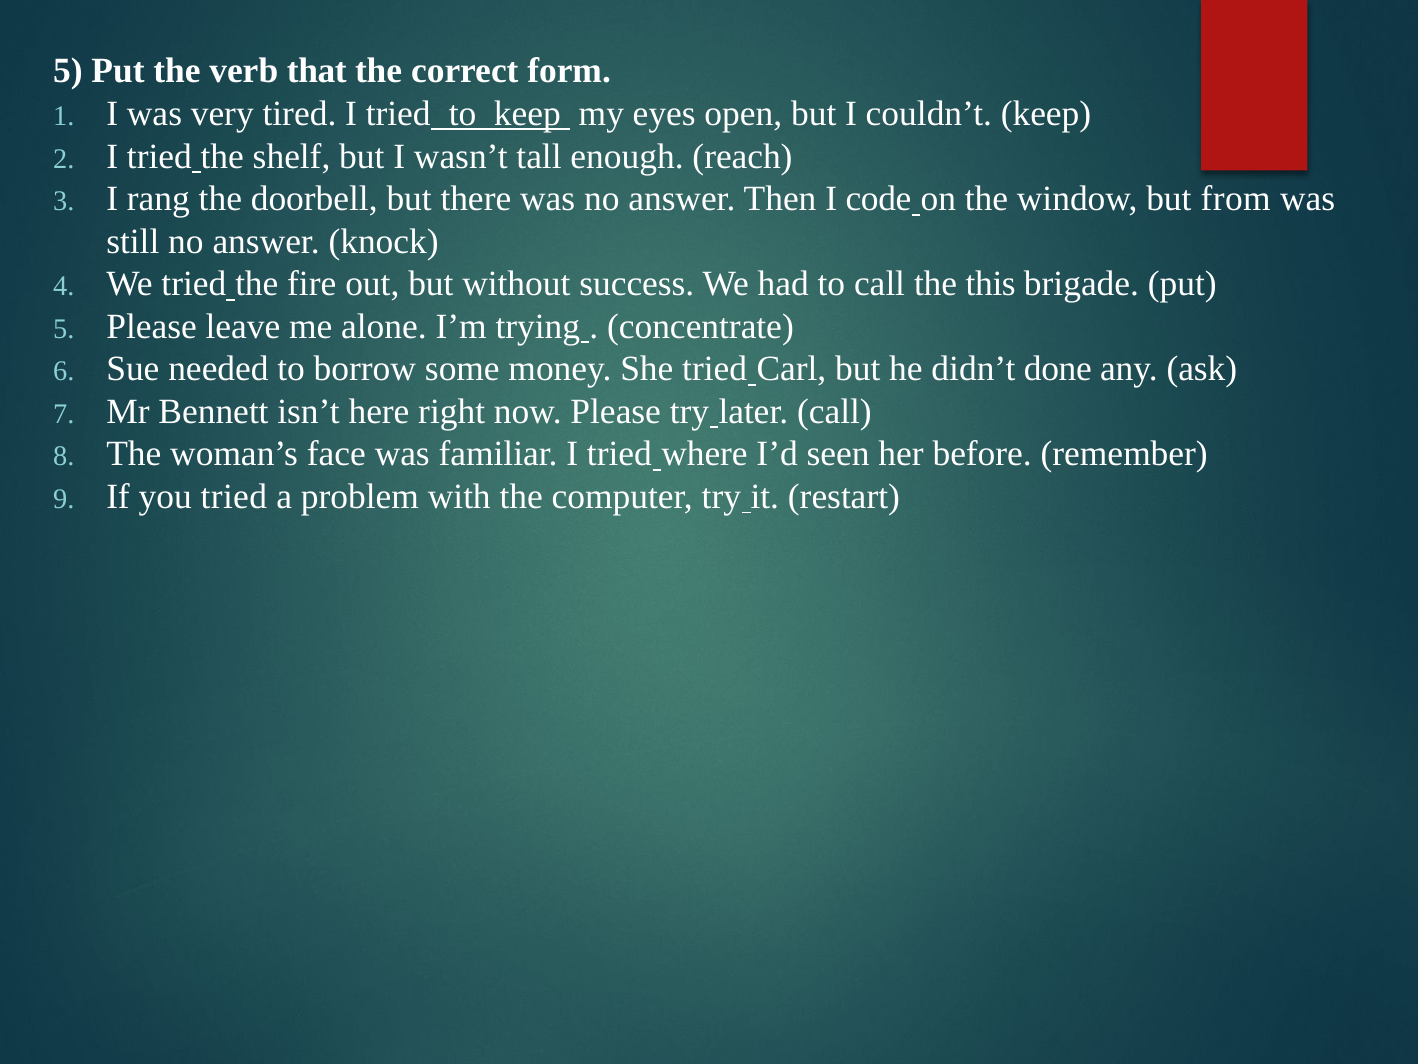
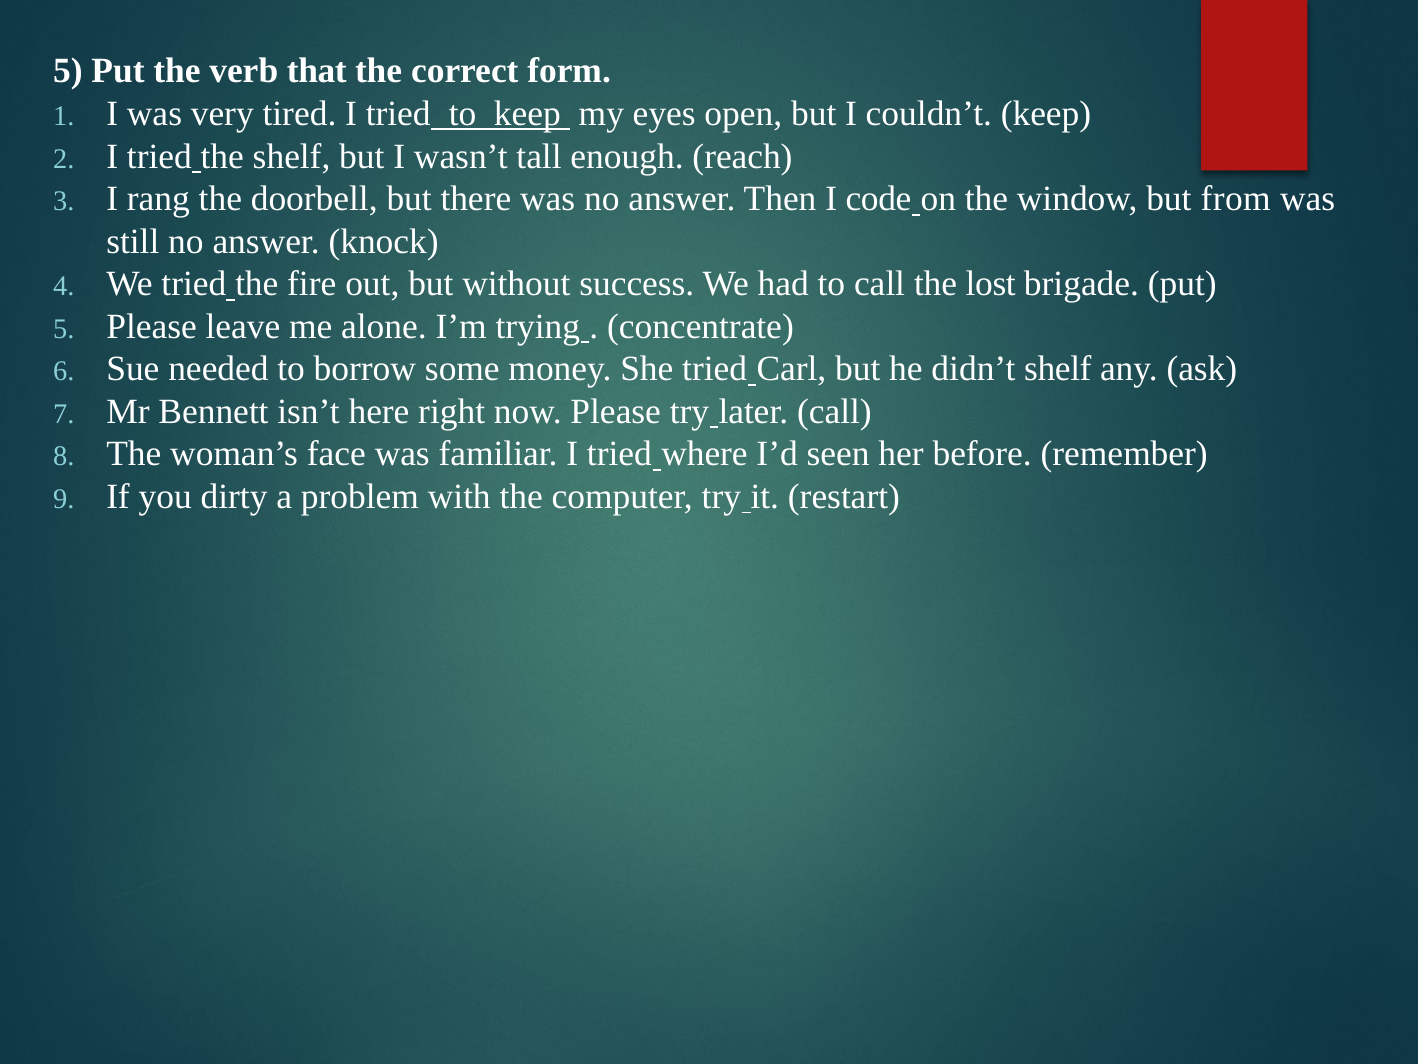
this: this -> lost
didn’t done: done -> shelf
you tried: tried -> dirty
